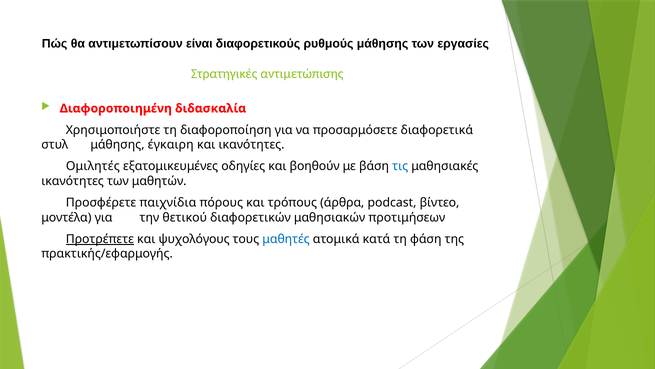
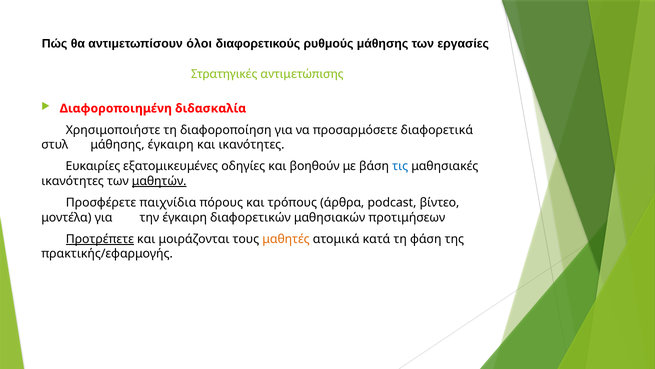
είναι: είναι -> όλοι
Ομιλητές: Ομιλητές -> Ευκαιρίες
μαθητών underline: none -> present
την θετικού: θετικού -> έγκαιρη
ψυχολόγους: ψυχολόγους -> μοιράζονται
μαθητές colour: blue -> orange
